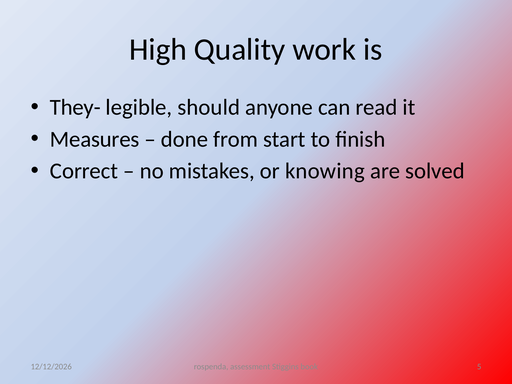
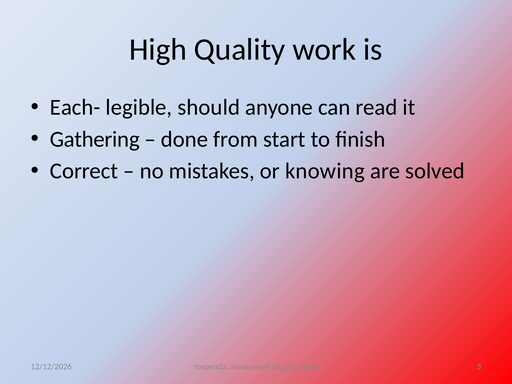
They-: They- -> Each-
Measures: Measures -> Gathering
